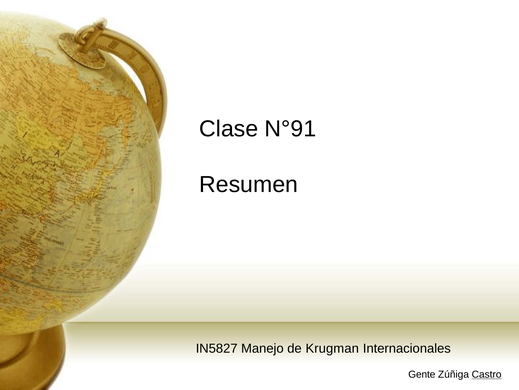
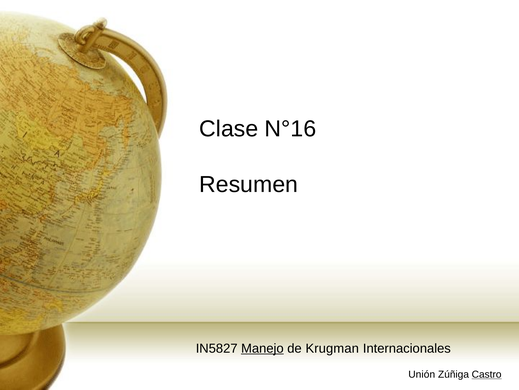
N°91: N°91 -> N°16
Manejo underline: none -> present
Gente: Gente -> Unión
